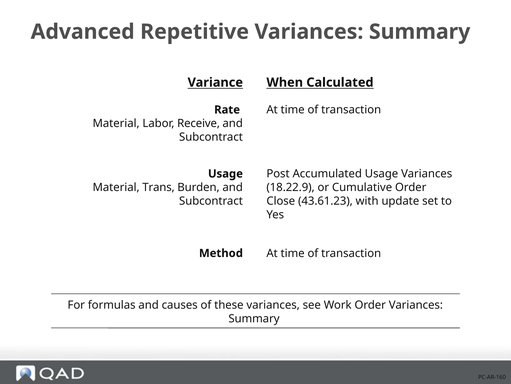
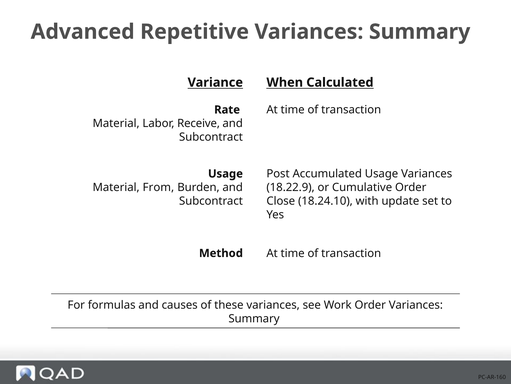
Trans: Trans -> From
43.61.23: 43.61.23 -> 18.24.10
